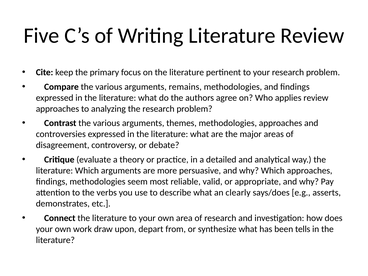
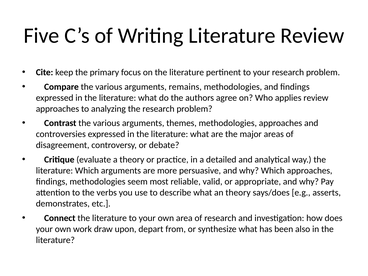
an clearly: clearly -> theory
tells: tells -> also
